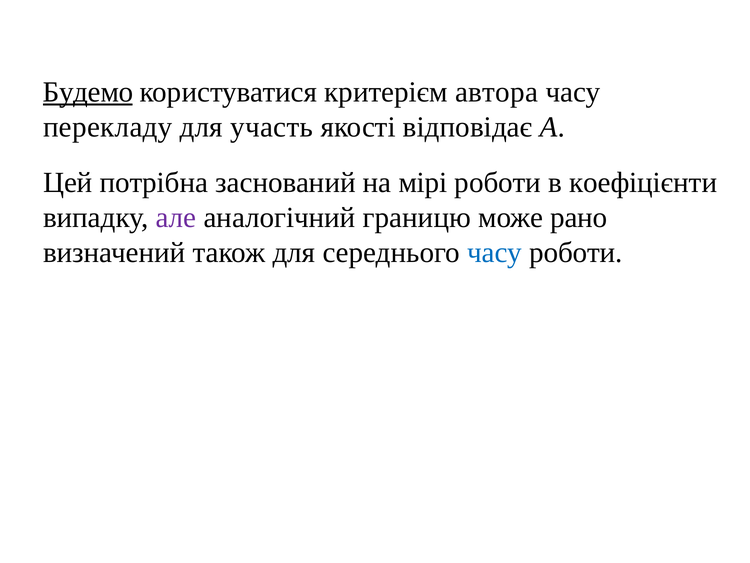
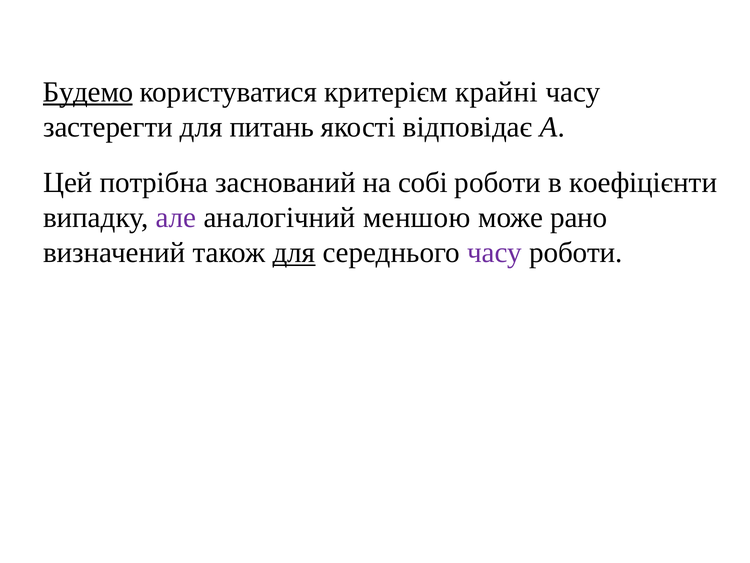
автора: автора -> крайні
перекладу: перекладу -> застерегти
участь: участь -> питань
мірі: мірі -> собі
границю: границю -> меншою
для at (294, 252) underline: none -> present
часу at (495, 252) colour: blue -> purple
